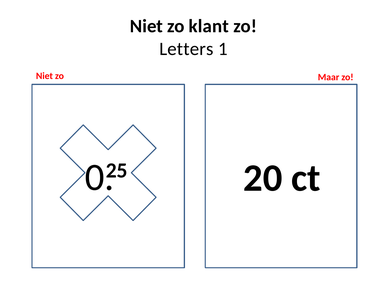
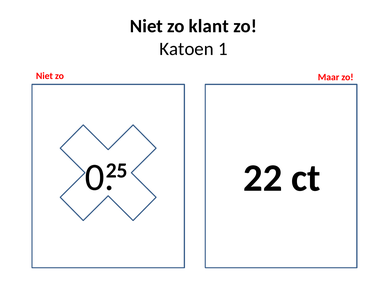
Letters: Letters -> Katoen
20: 20 -> 22
